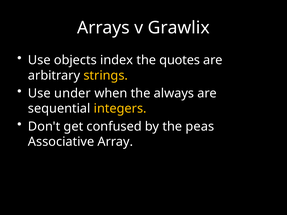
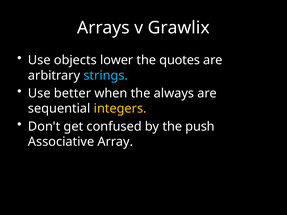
index: index -> lower
strings colour: yellow -> light blue
under: under -> better
peas: peas -> push
